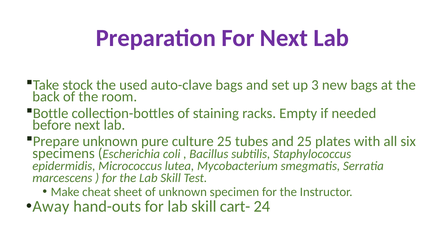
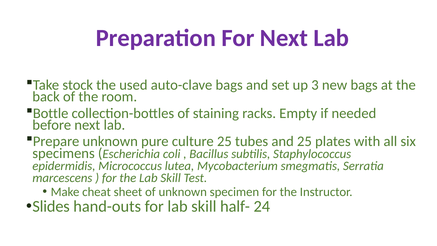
Away: Away -> Slides
cart-: cart- -> half-
